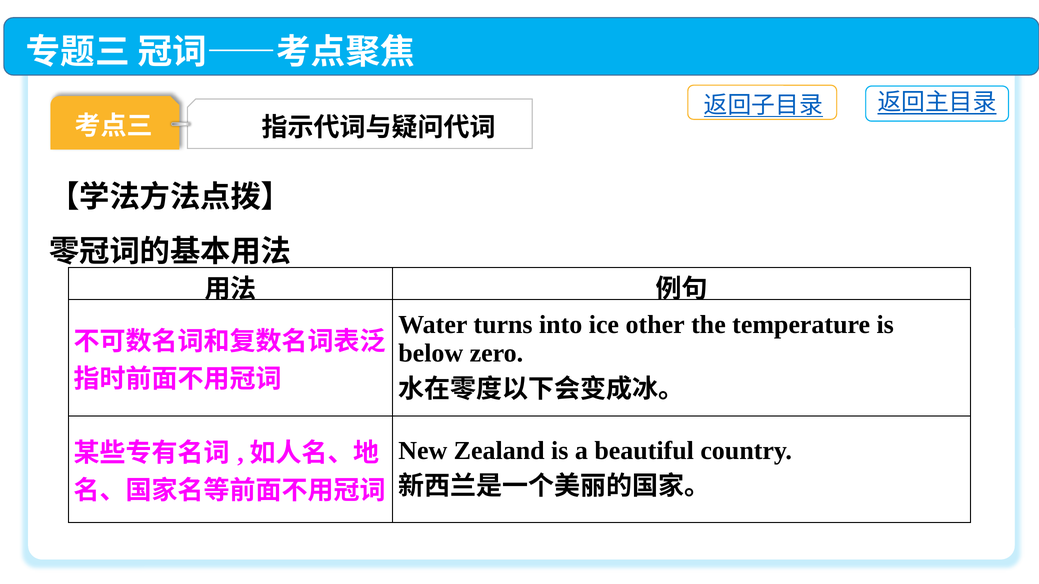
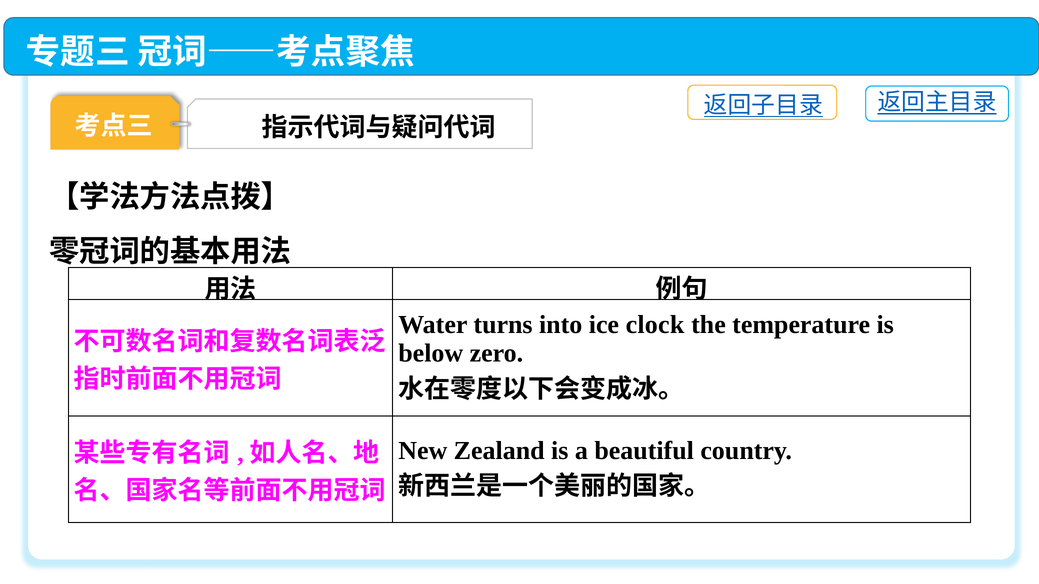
other: other -> clock
